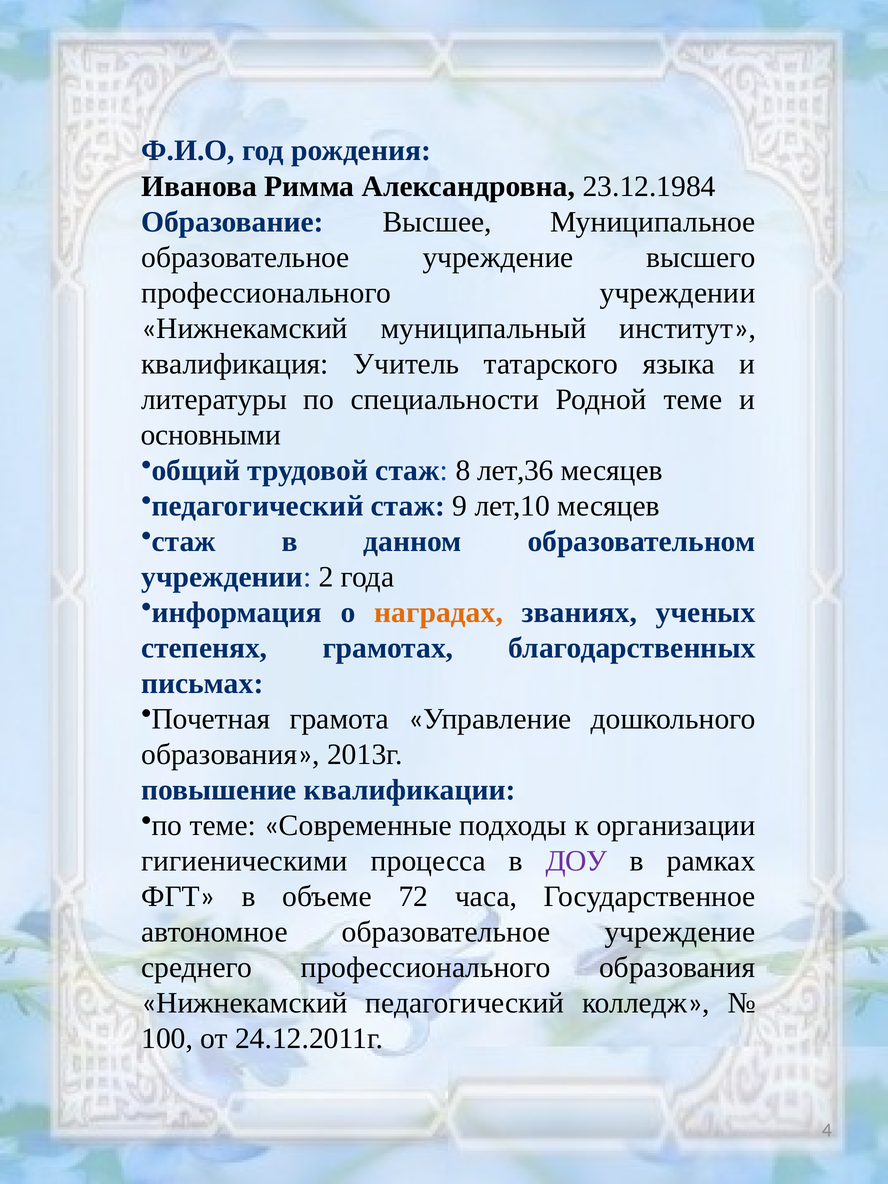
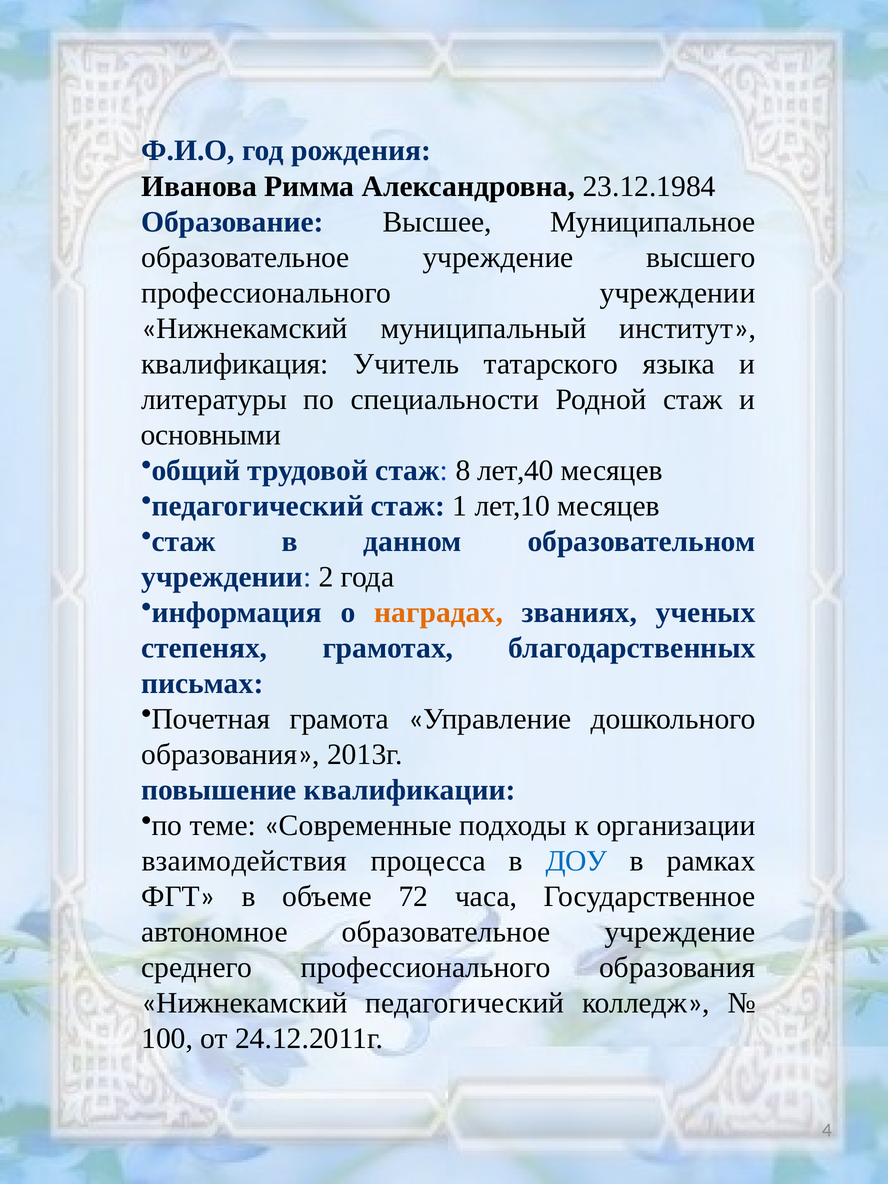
Родной теме: теме -> стаж
лет,36: лет,36 -> лет,40
9: 9 -> 1
гигиеническими: гигиеническими -> взаимодействия
ДОУ colour: purple -> blue
